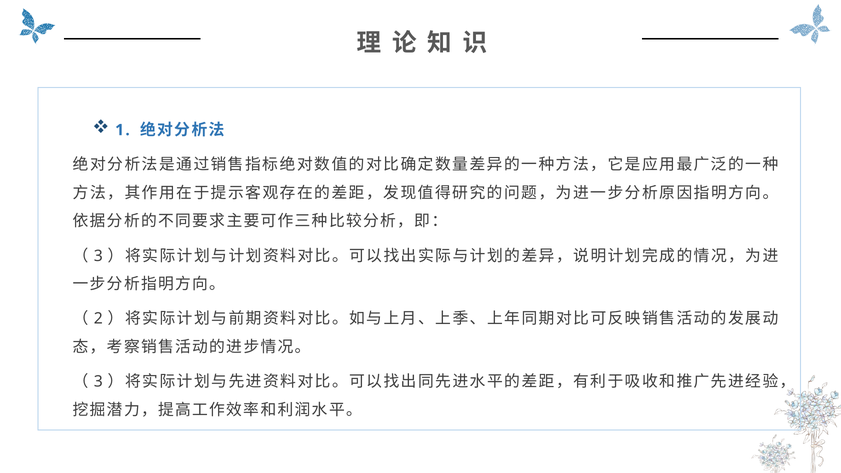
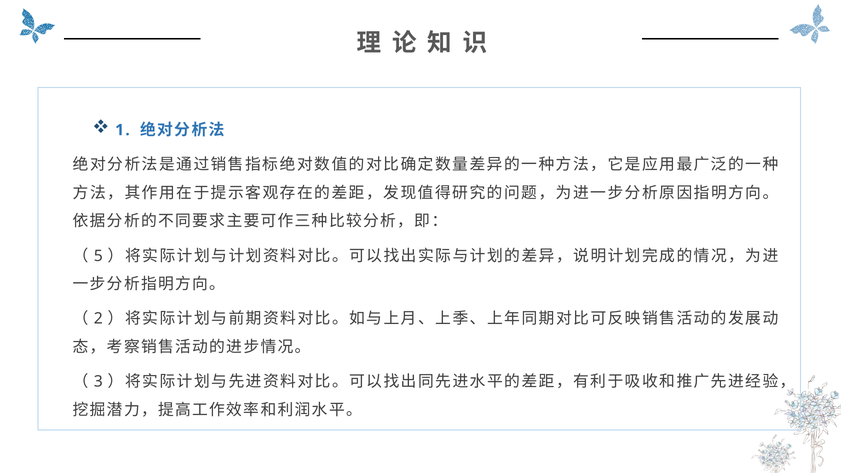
3 at (98, 256): 3 -> 5
